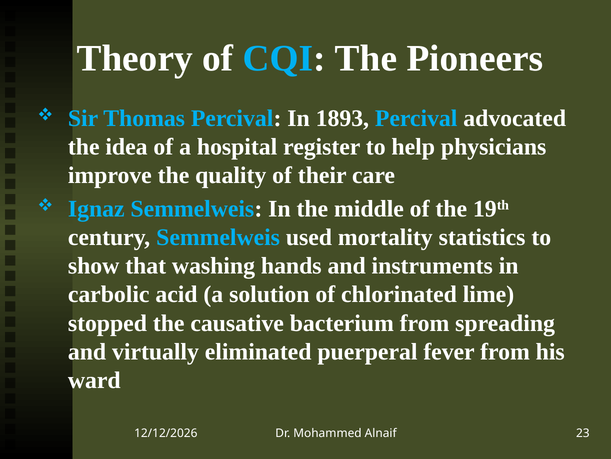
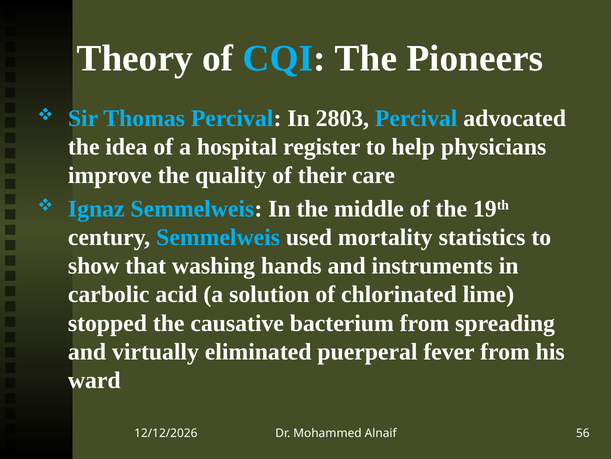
1893: 1893 -> 2803
23: 23 -> 56
